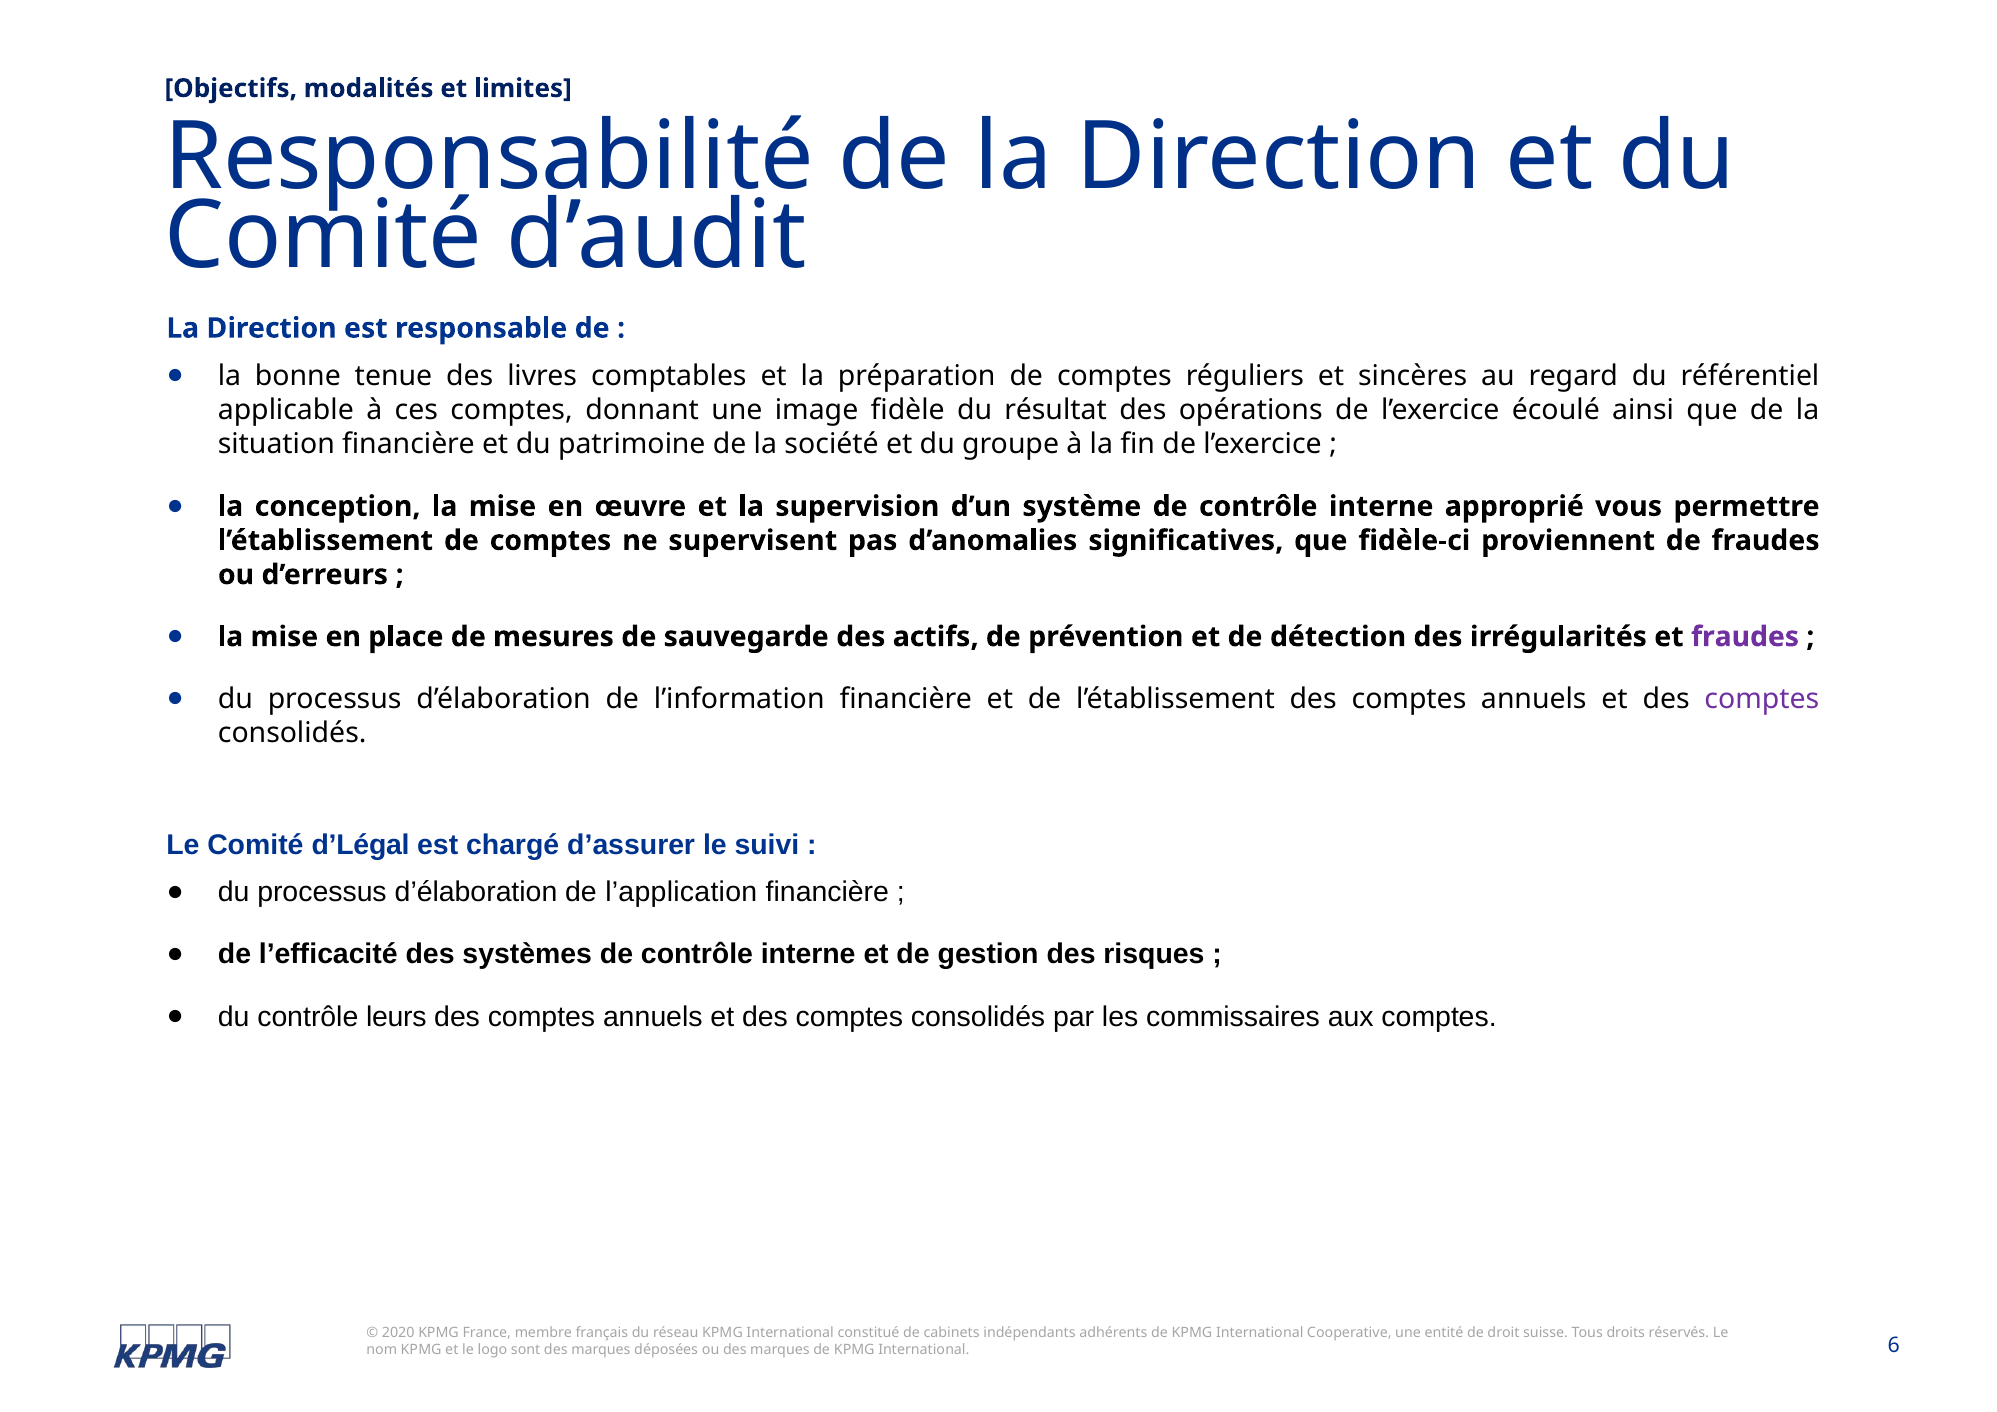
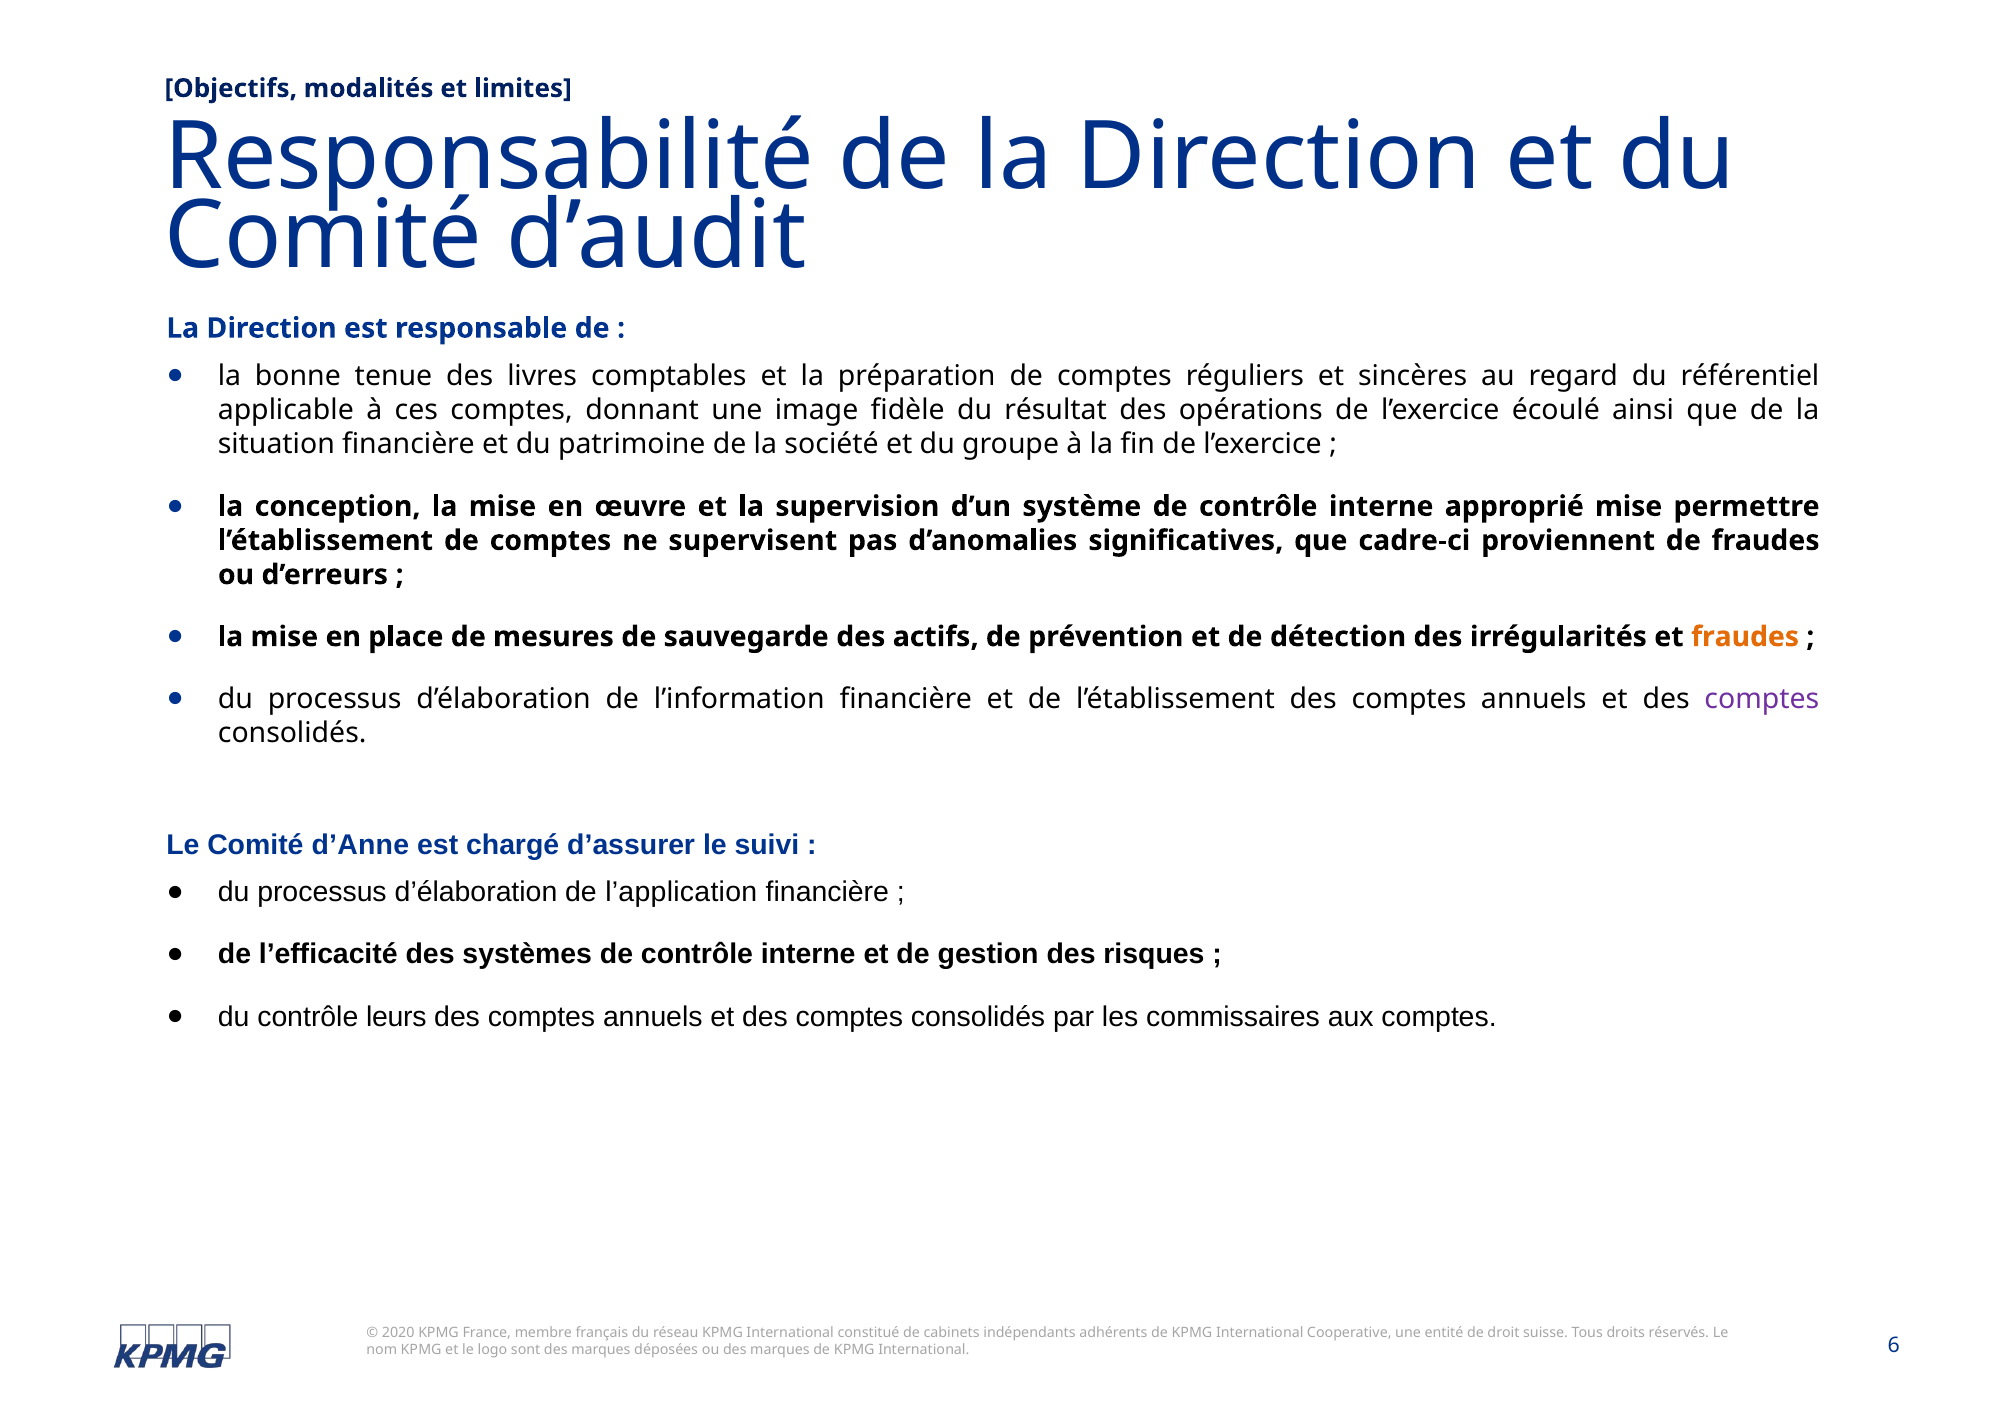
approprié vous: vous -> mise
fidèle-ci: fidèle-ci -> cadre-ci
fraudes at (1745, 637) colour: purple -> orange
d’Légal: d’Légal -> d’Anne
